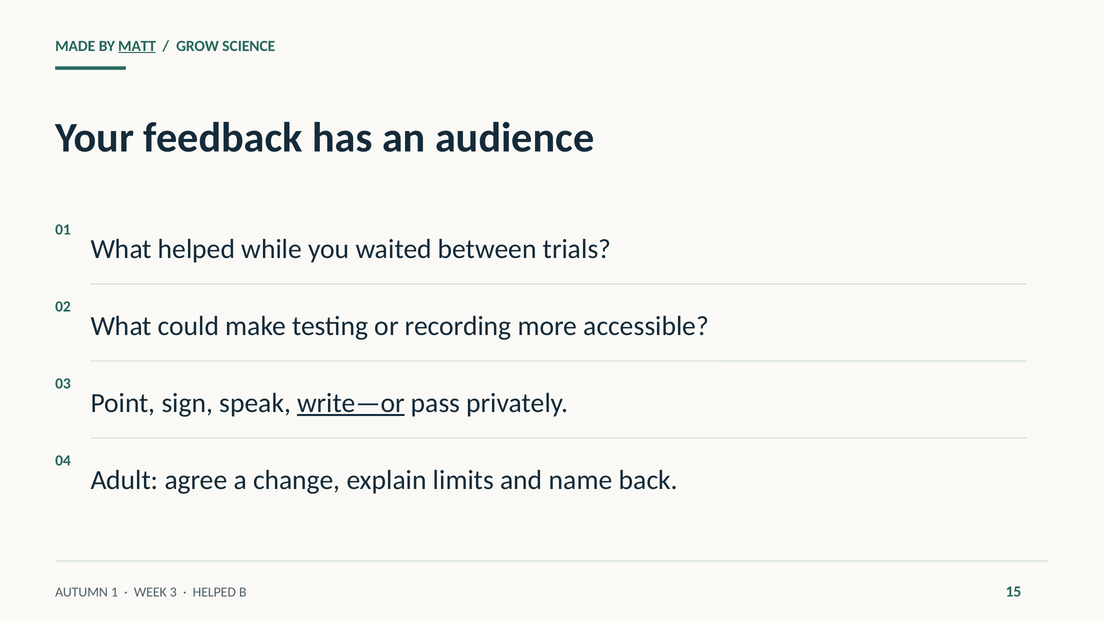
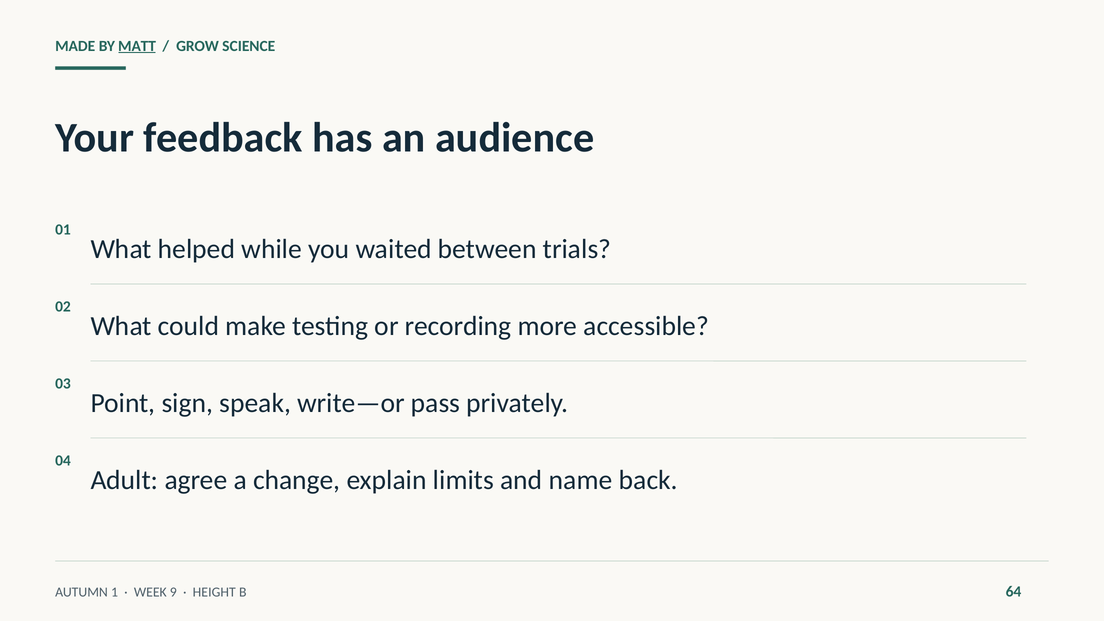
write—or underline: present -> none
3: 3 -> 9
HELPED at (214, 592): HELPED -> HEIGHT
15: 15 -> 64
